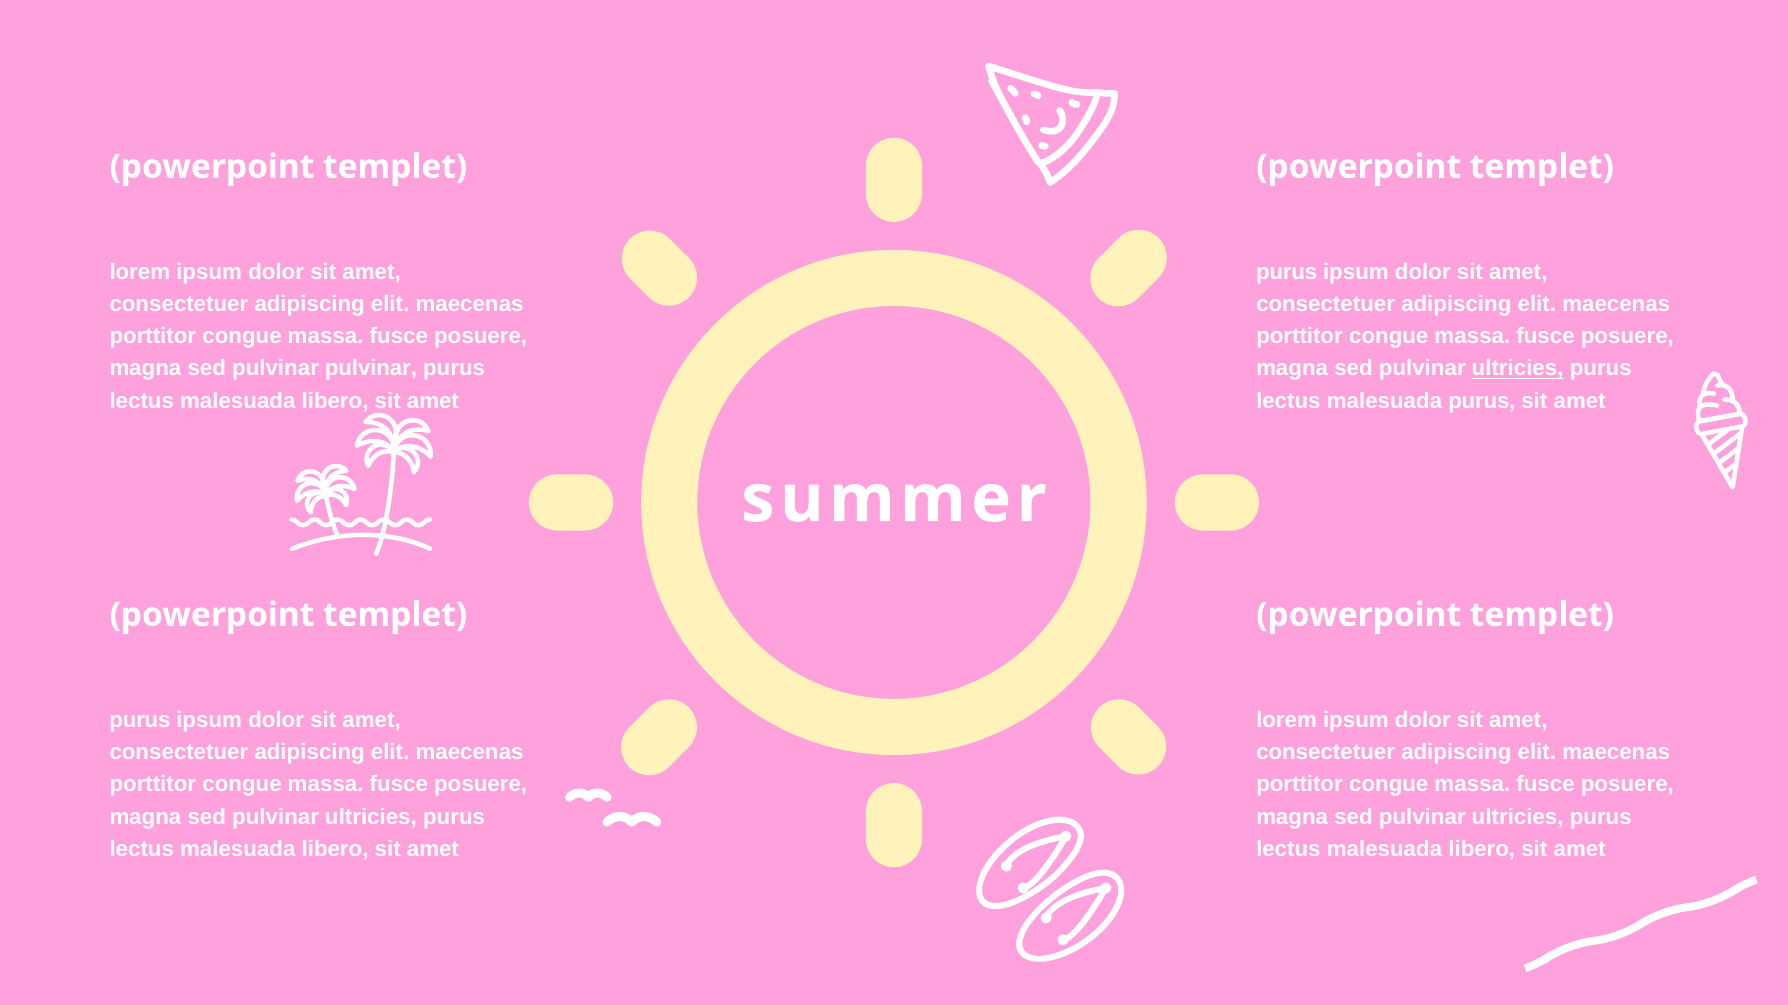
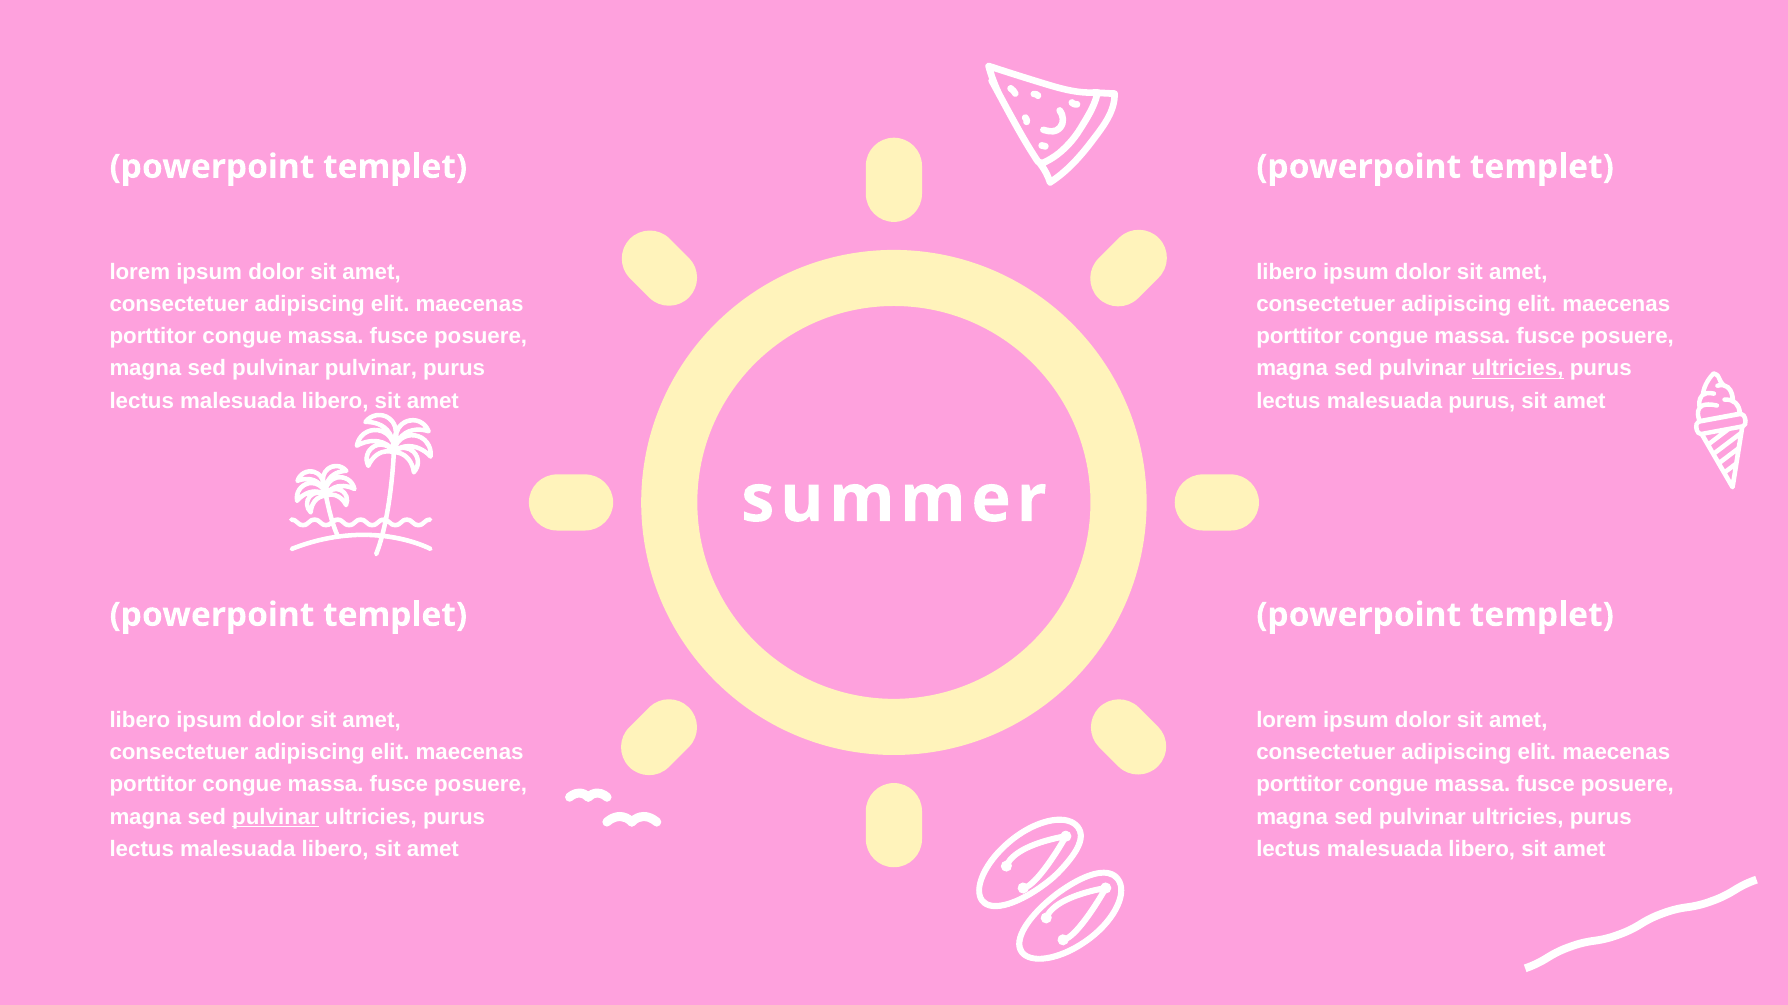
purus at (1287, 272): purus -> libero
purus at (140, 721): purus -> libero
pulvinar at (276, 817) underline: none -> present
